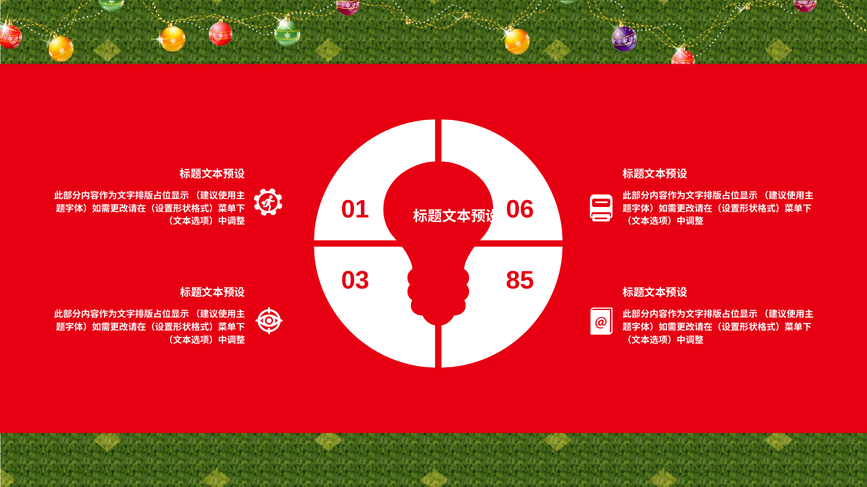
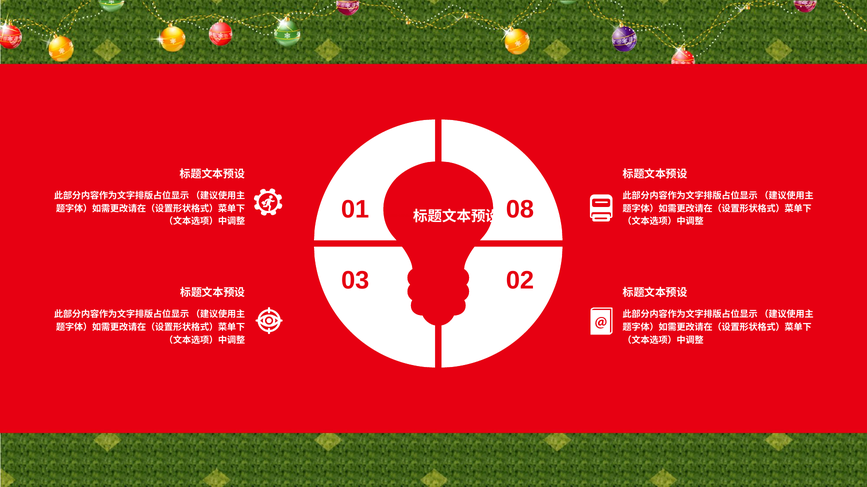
06: 06 -> 08
85: 85 -> 02
